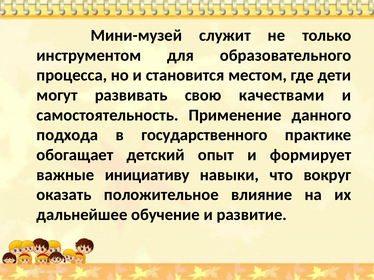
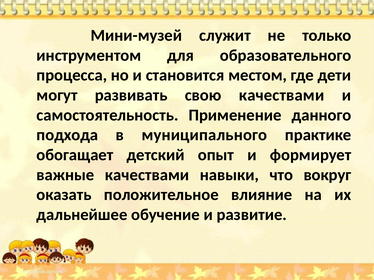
государственного: государственного -> муниципального
важные инициативу: инициативу -> качествами
